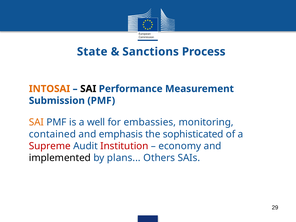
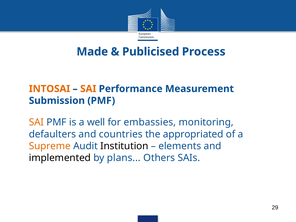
State: State -> Made
Sanctions: Sanctions -> Publicised
SAI at (88, 89) colour: black -> orange
contained: contained -> defaulters
emphasis: emphasis -> countries
sophisticated: sophisticated -> appropriated
Supreme colour: red -> orange
Institution colour: red -> black
economy: economy -> elements
